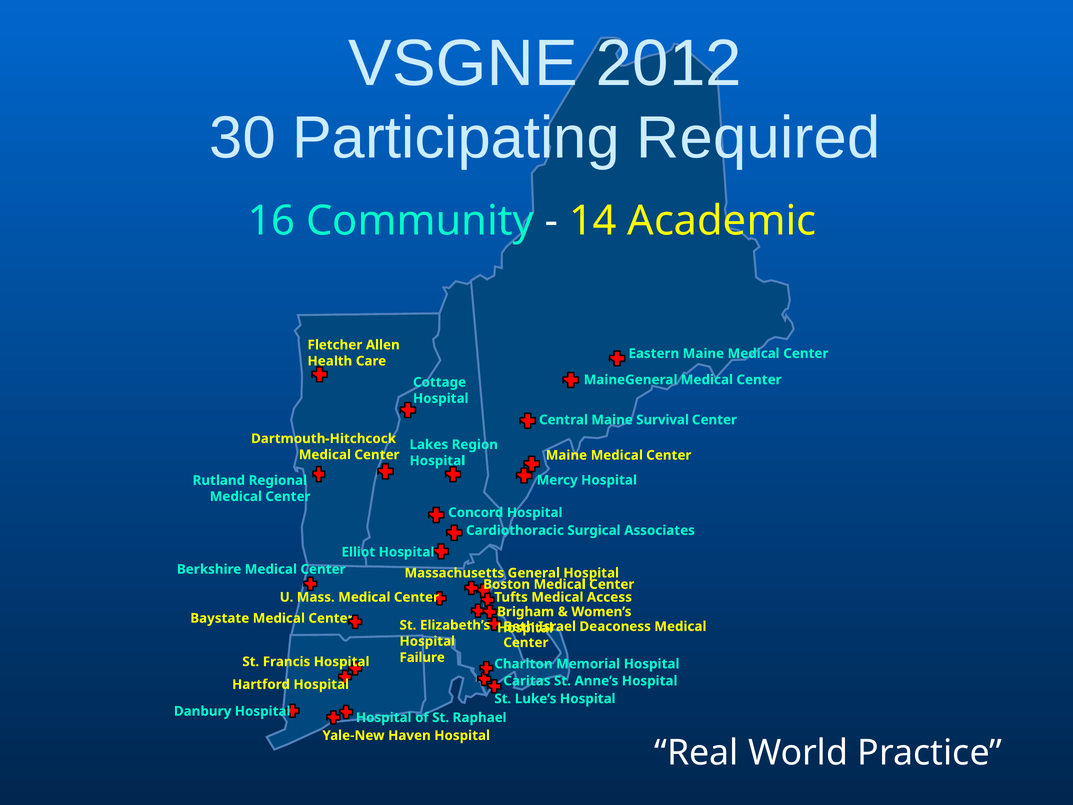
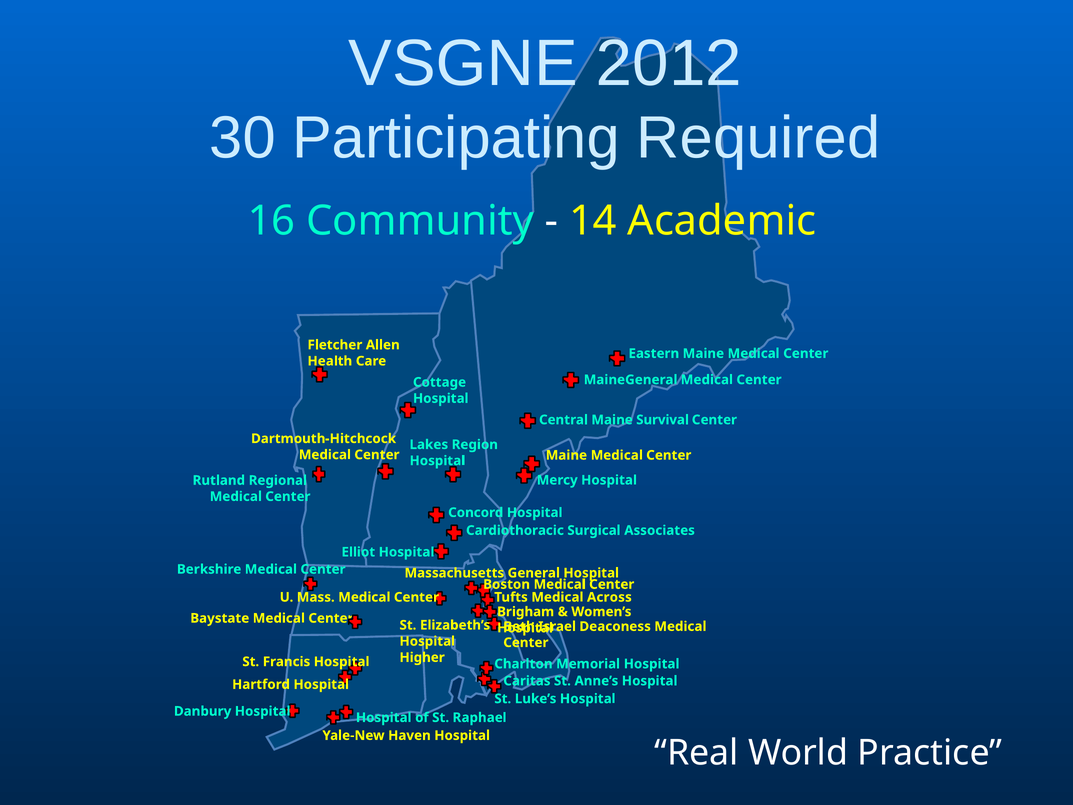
Access: Access -> Across
Failure: Failure -> Higher
